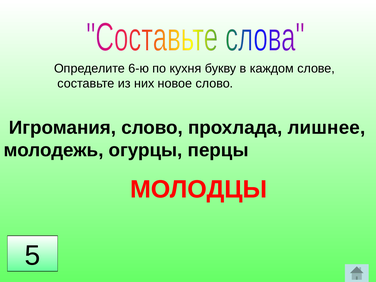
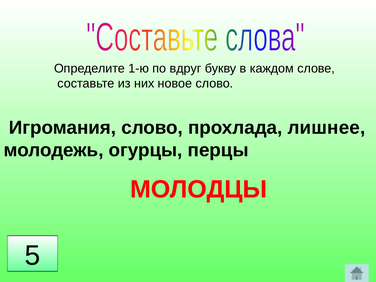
6-ю: 6-ю -> 1-ю
кухня: кухня -> вдруг
